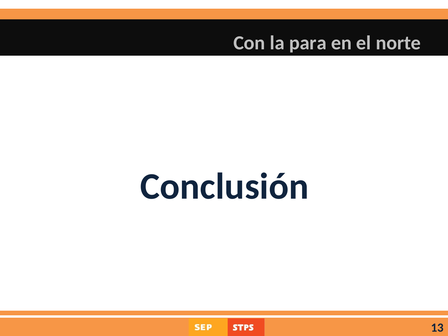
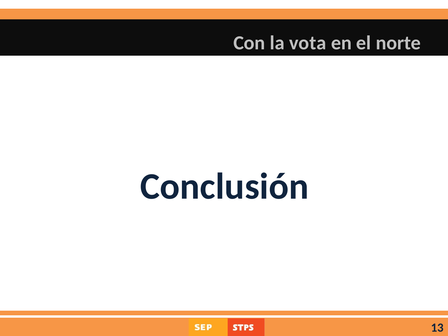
para: para -> vota
